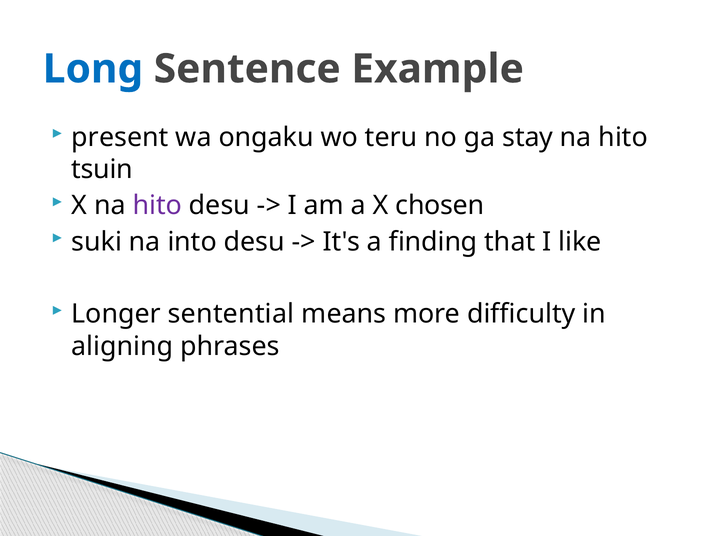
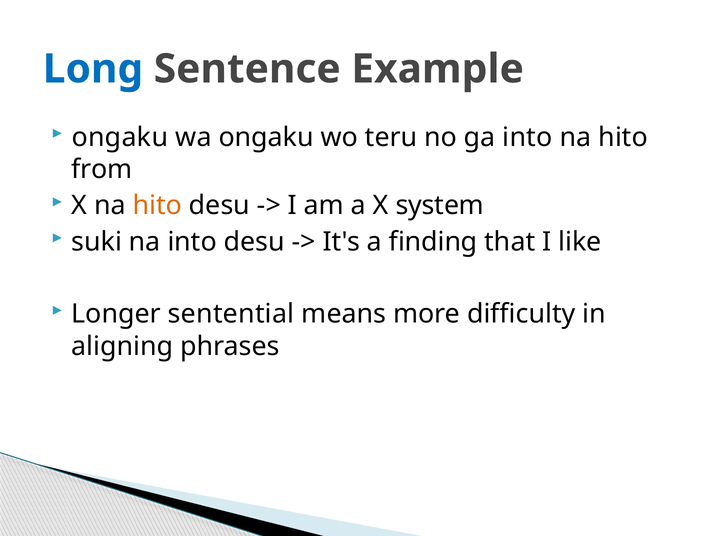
present at (120, 137): present -> ongaku
ga stay: stay -> into
tsuin: tsuin -> from
hito at (157, 206) colour: purple -> orange
chosen: chosen -> system
